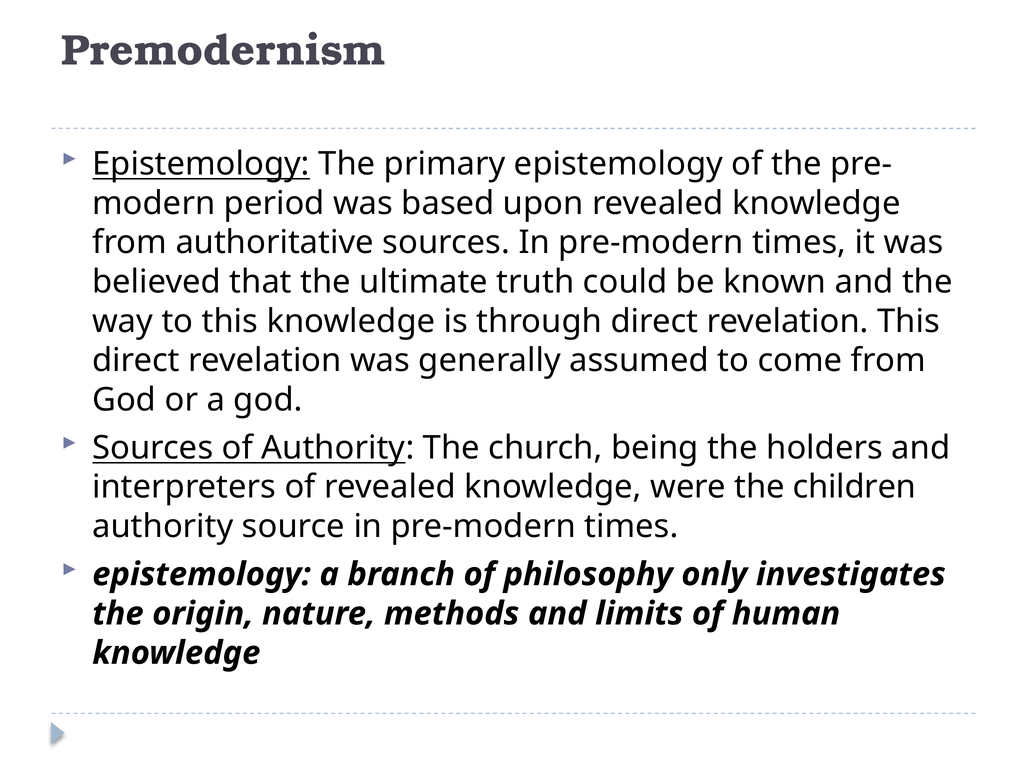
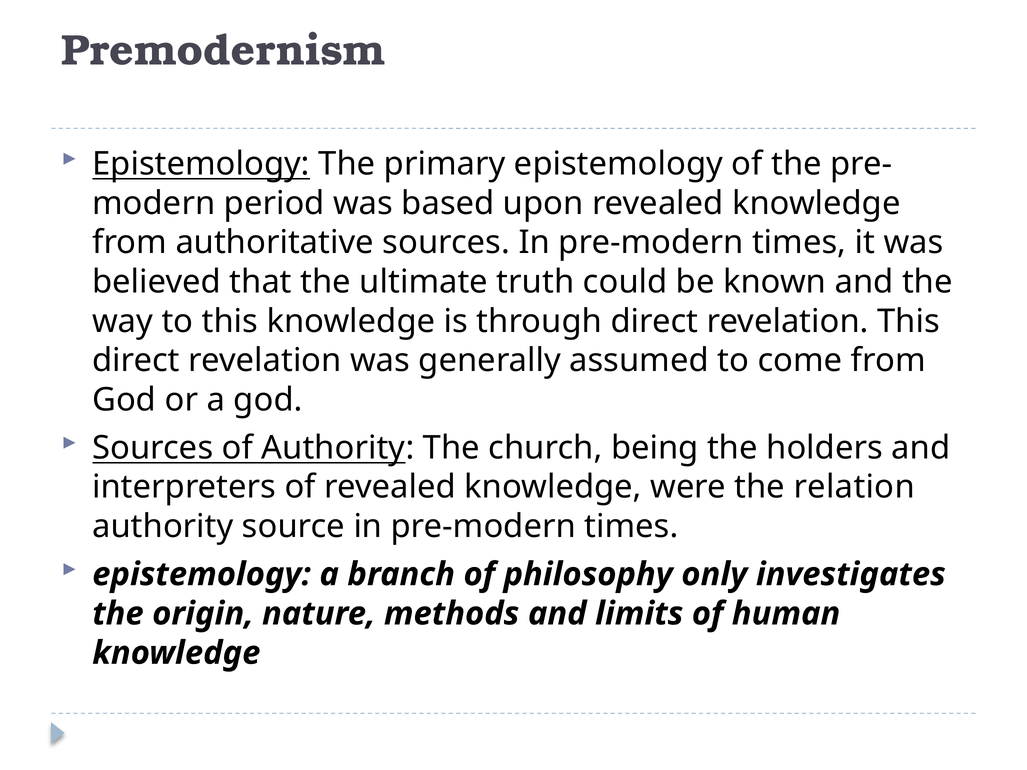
children: children -> relation
